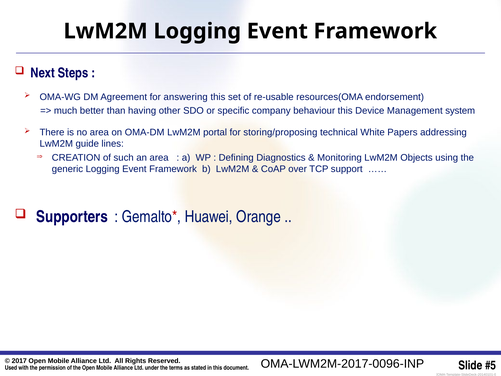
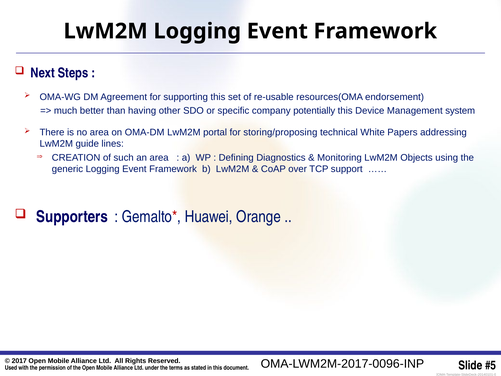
answering: answering -> supporting
behaviour: behaviour -> potentially
